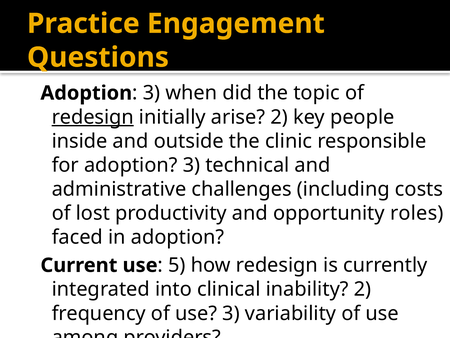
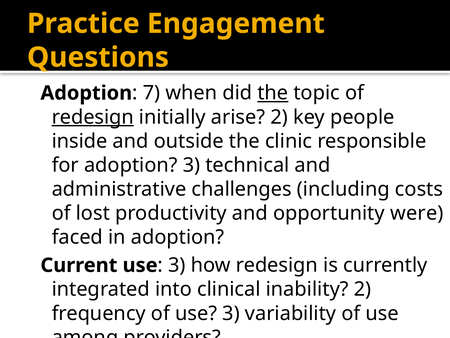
3 at (152, 93): 3 -> 7
the at (273, 93) underline: none -> present
roles: roles -> were
5 at (177, 265): 5 -> 3
